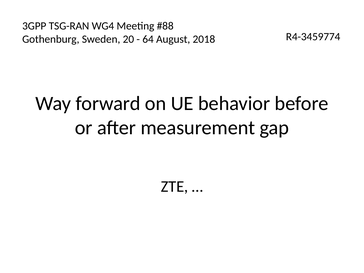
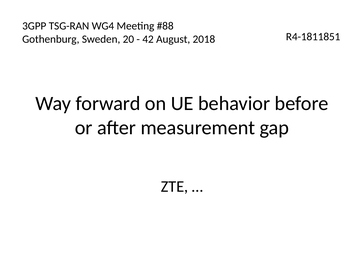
64: 64 -> 42
R4-3459774: R4-3459774 -> R4-1811851
